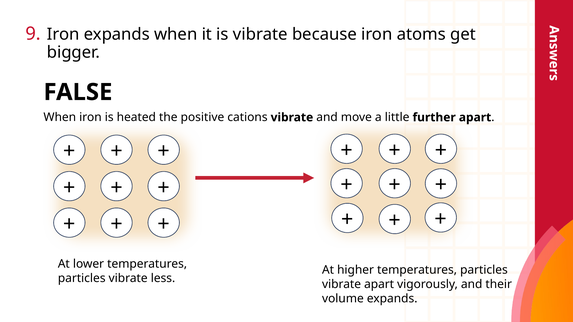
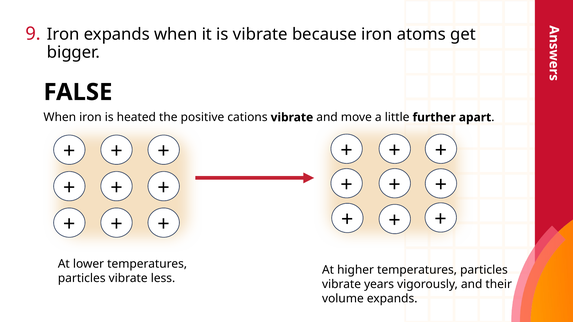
vibrate apart: apart -> years
